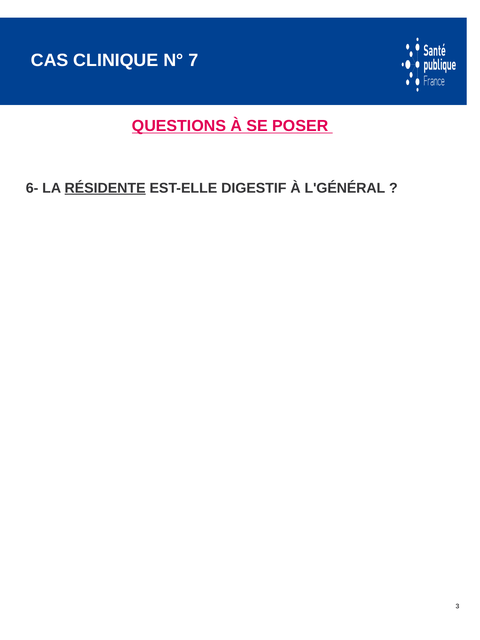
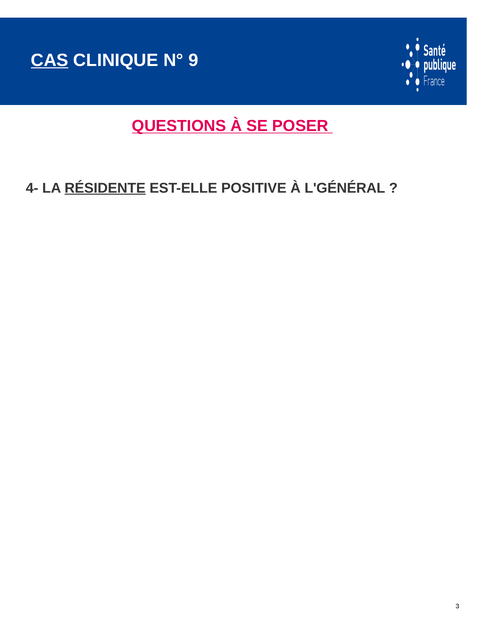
CAS underline: none -> present
7: 7 -> 9
6-: 6- -> 4-
DIGESTIF: DIGESTIF -> POSITIVE
